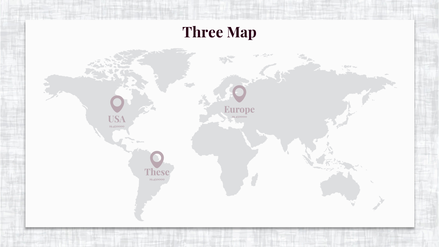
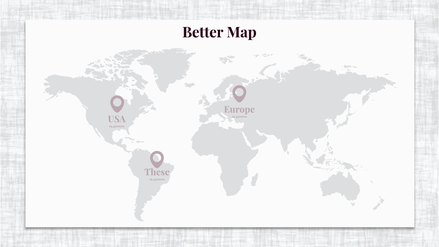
Three: Three -> Better
